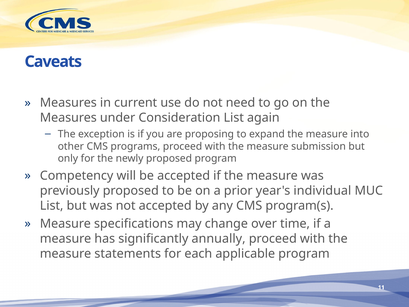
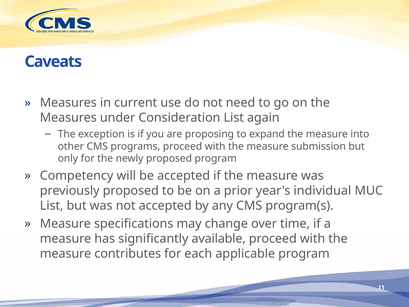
annually: annually -> available
statements: statements -> contributes
